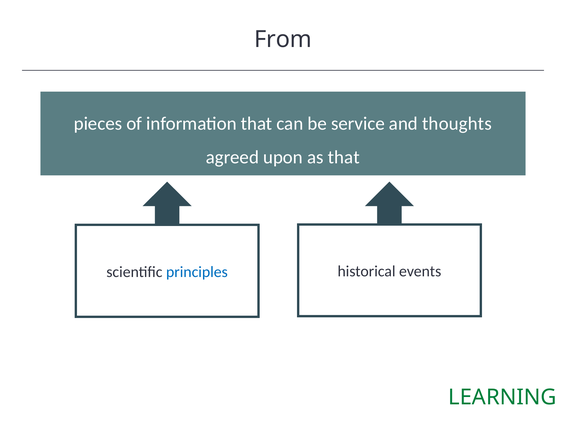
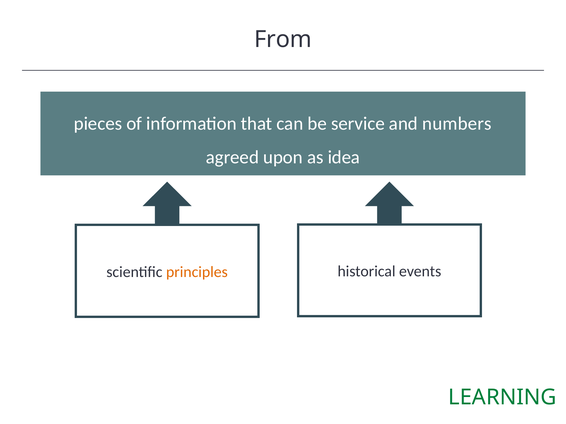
thoughts: thoughts -> numbers
as that: that -> idea
principles colour: blue -> orange
